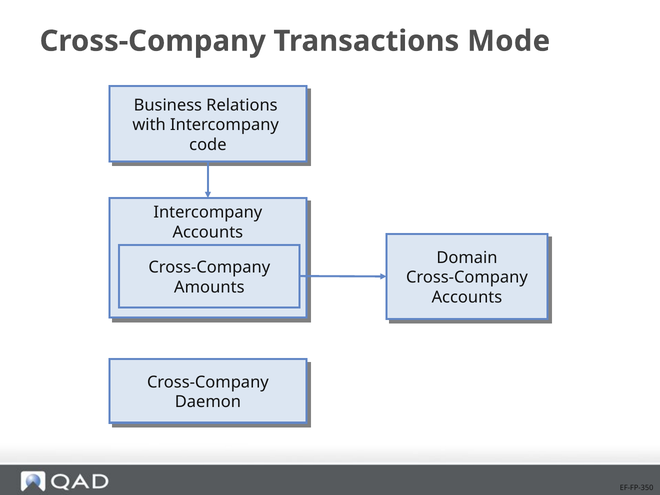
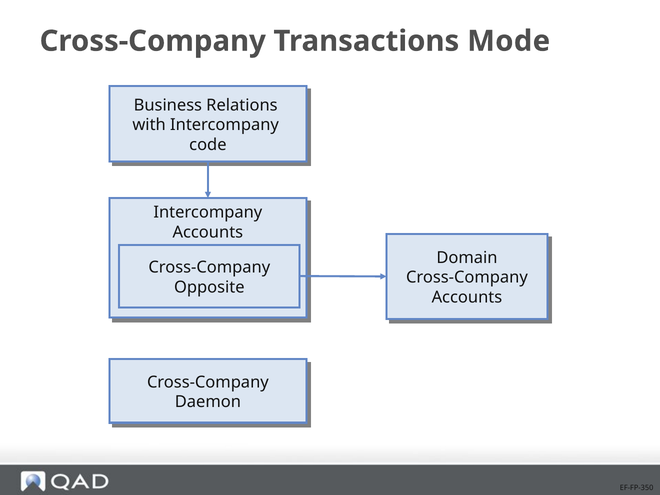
Amounts: Amounts -> Opposite
